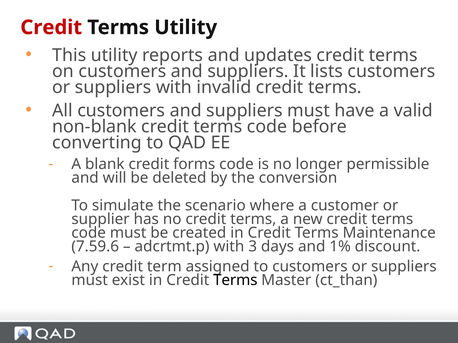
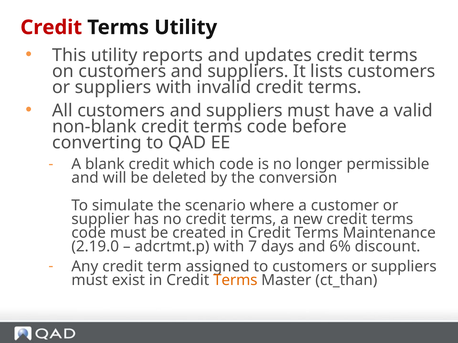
forms: forms -> which
7.59.6: 7.59.6 -> 2.19.0
3: 3 -> 7
1%: 1% -> 6%
Terms at (235, 280) colour: black -> orange
